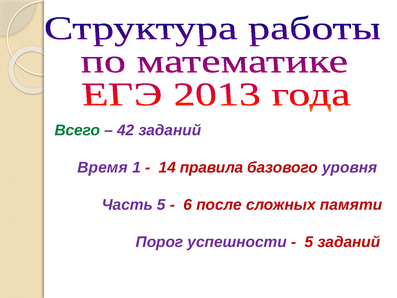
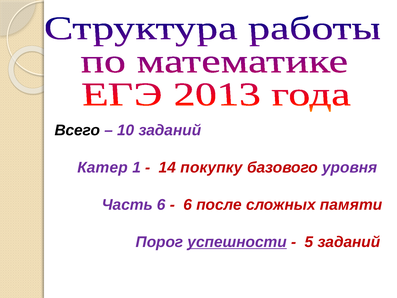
Всего colour: green -> black
42: 42 -> 10
Время: Время -> Катер
правила: правила -> покупку
Часть 5: 5 -> 6
успешности underline: none -> present
